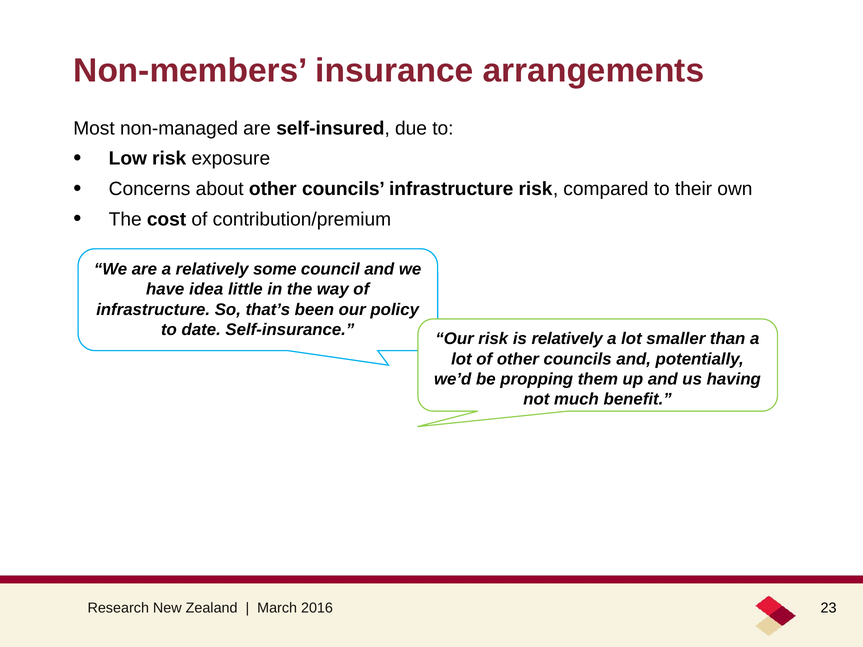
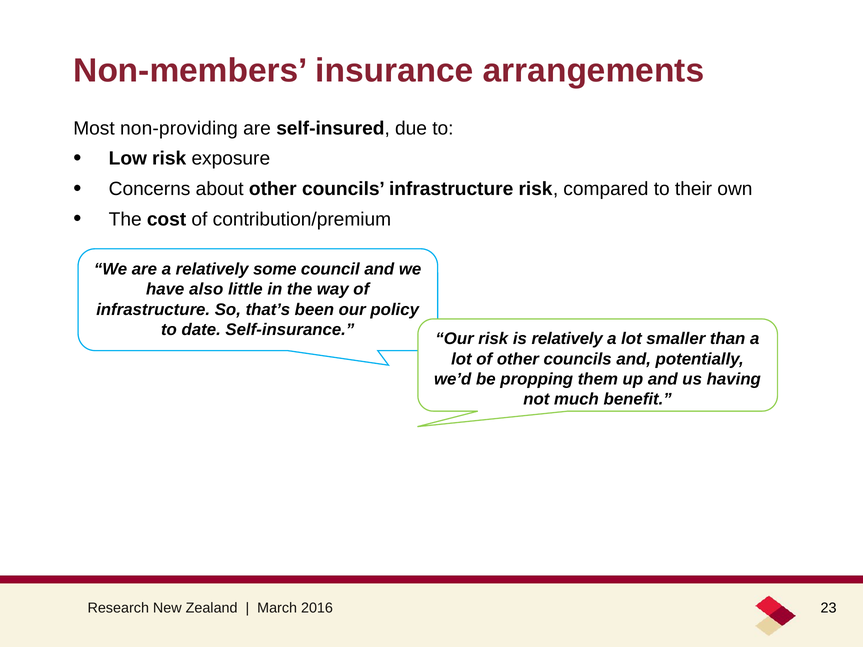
non-managed: non-managed -> non-providing
idea: idea -> also
